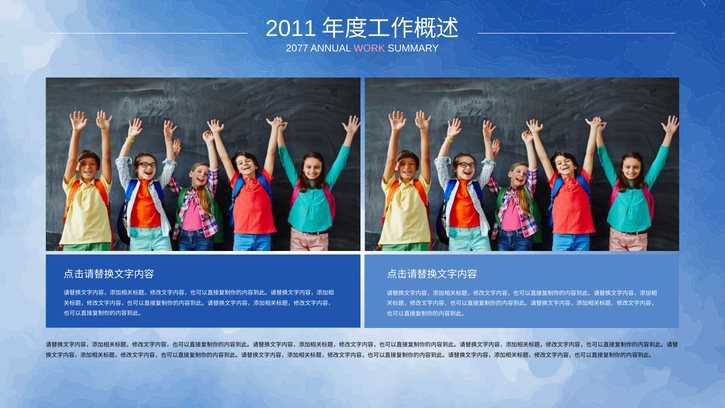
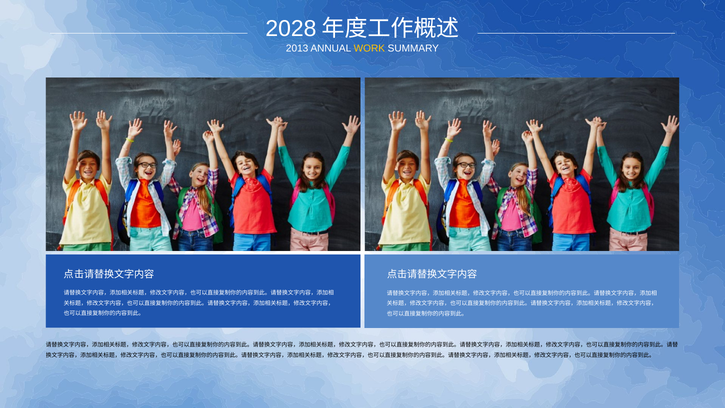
2011: 2011 -> 2028
2077: 2077 -> 2013
WORK colour: pink -> yellow
